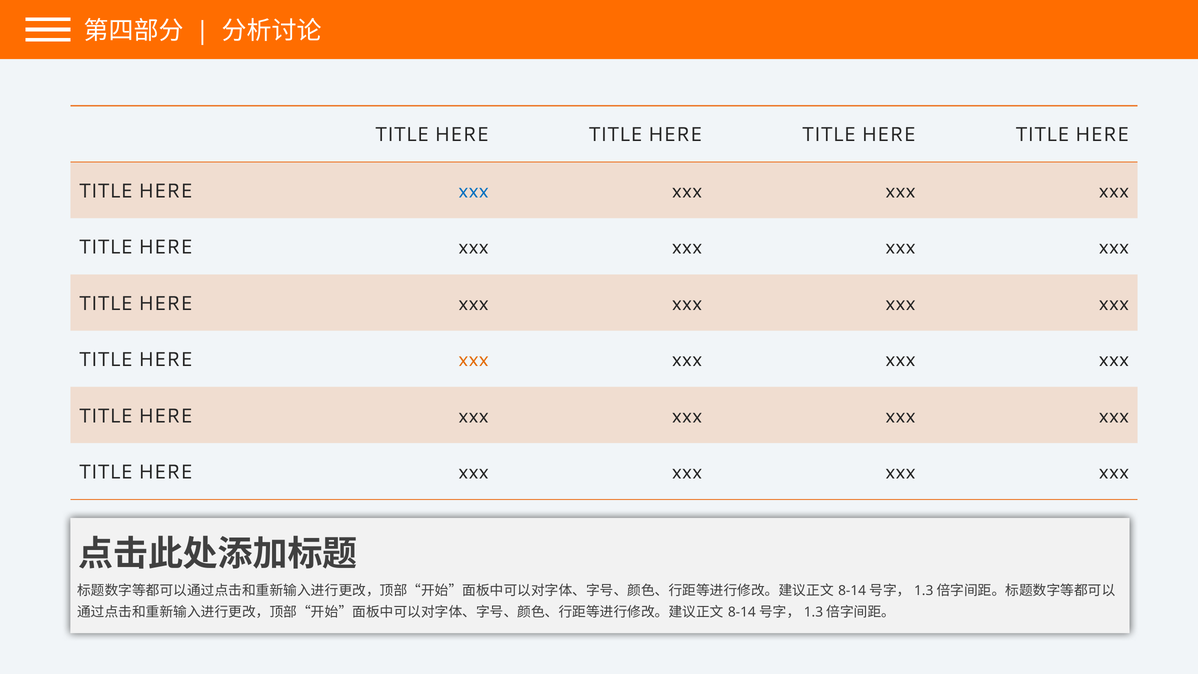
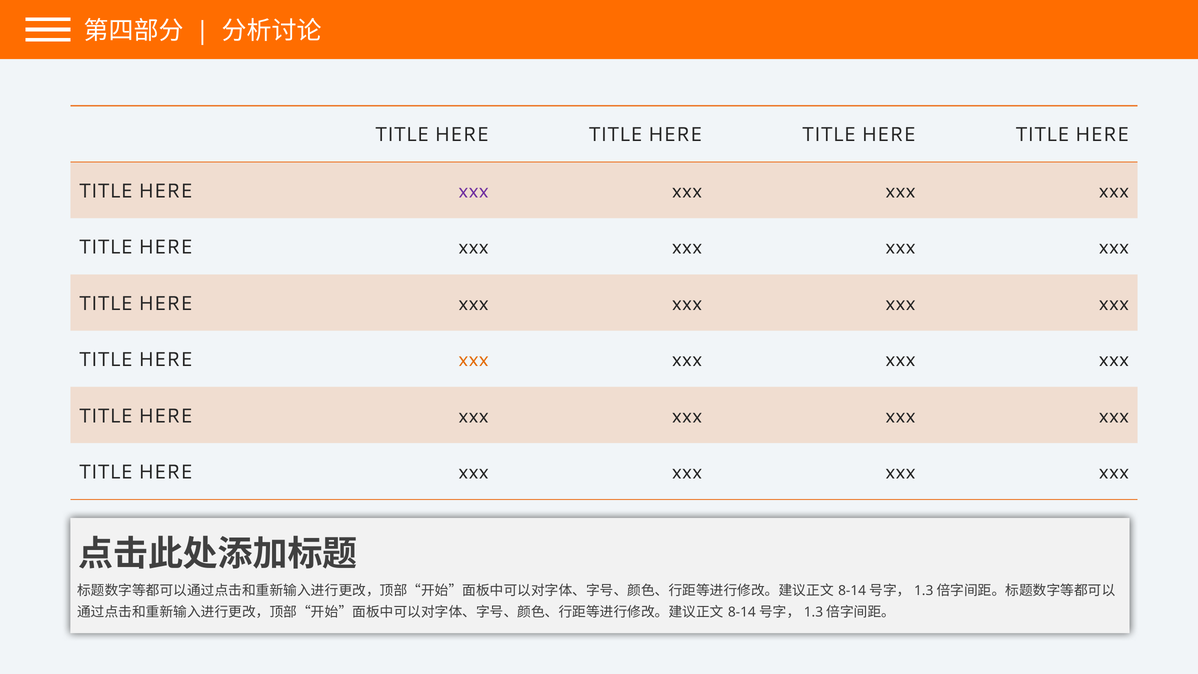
xxx at (474, 191) colour: blue -> purple
